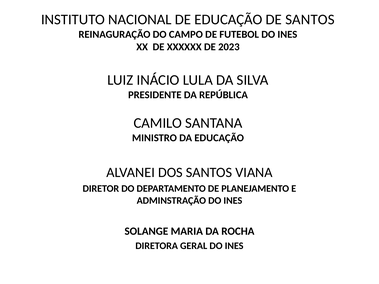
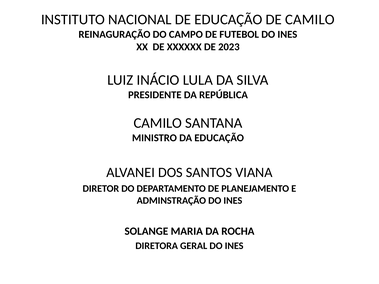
DE SANTOS: SANTOS -> CAMILO
